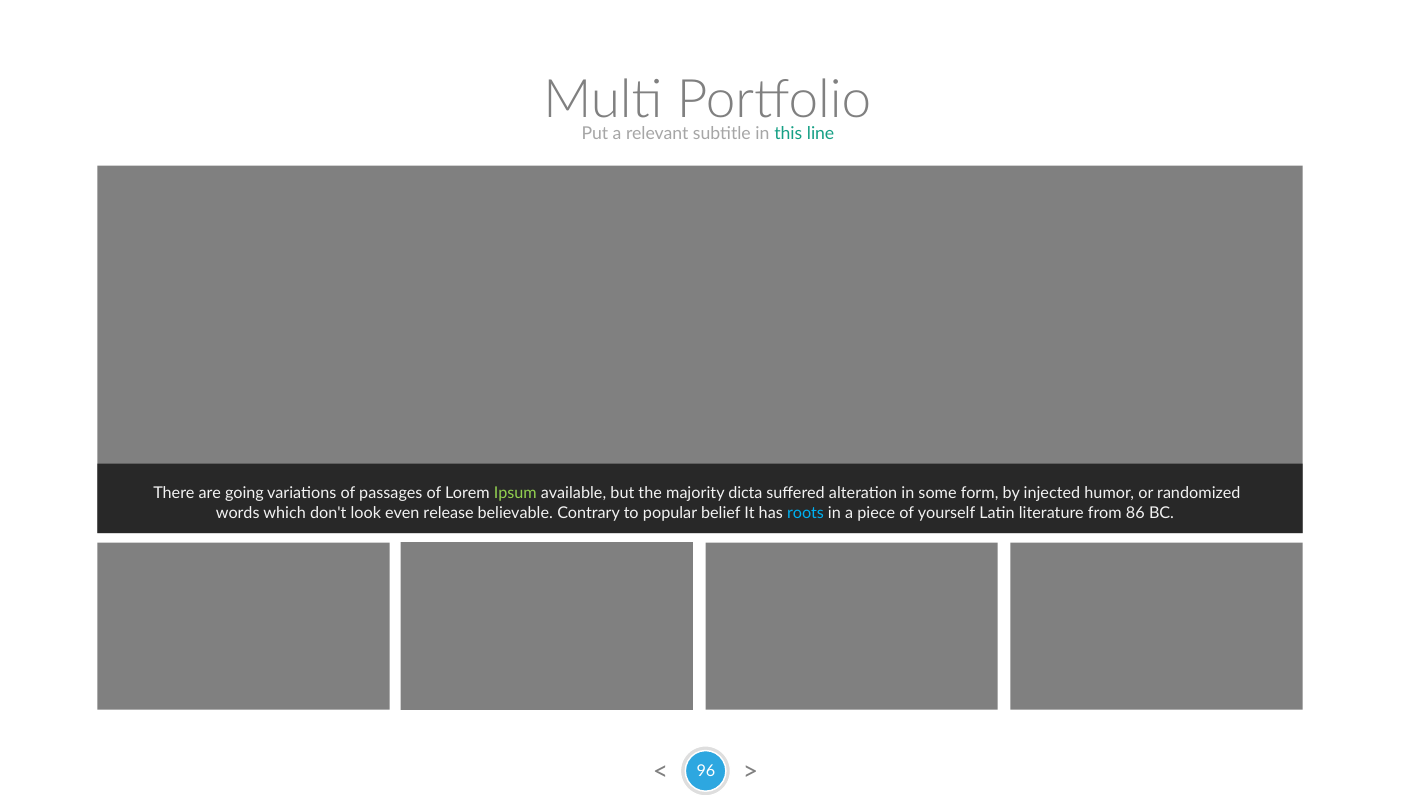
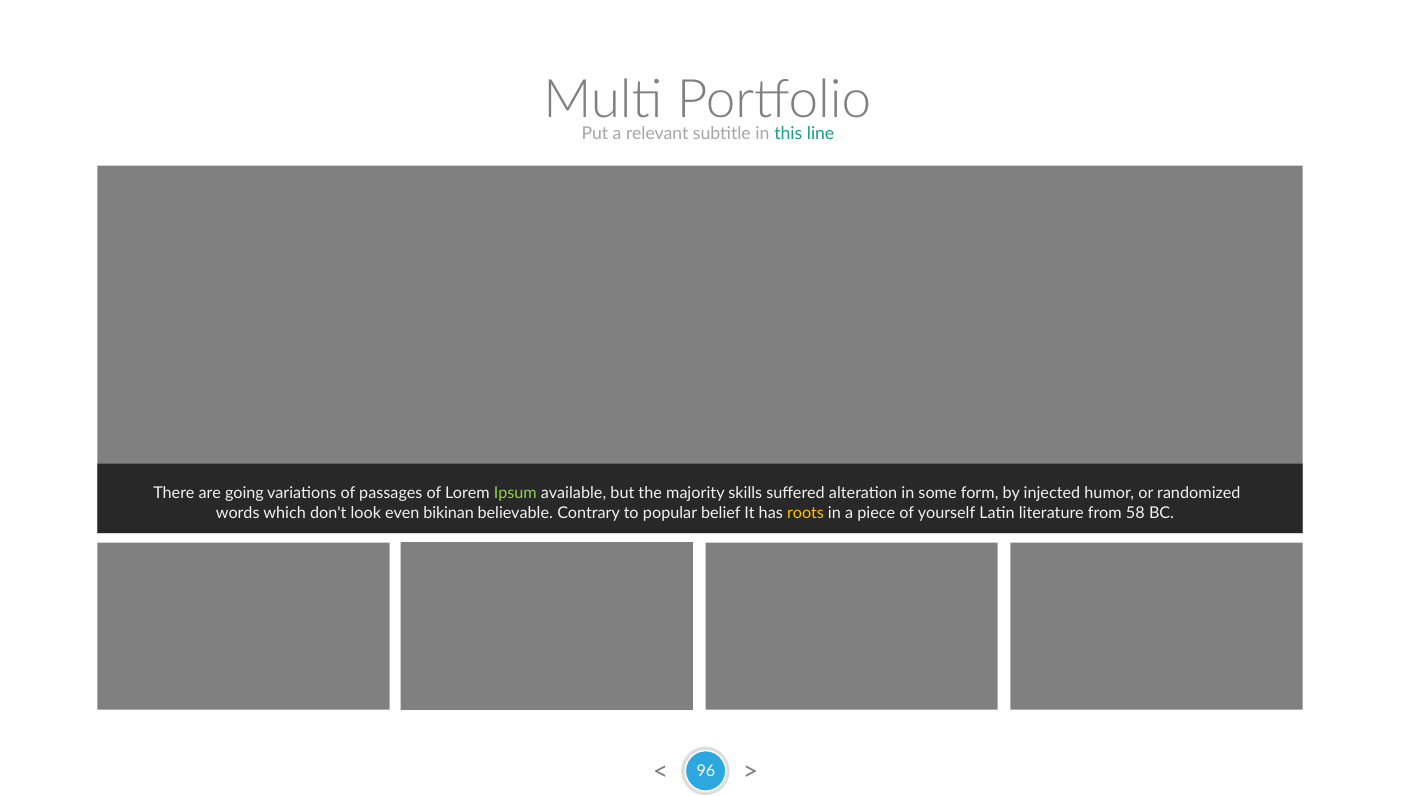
dicta: dicta -> skills
release: release -> bikinan
roots colour: light blue -> yellow
86: 86 -> 58
